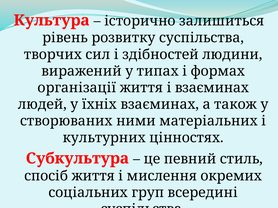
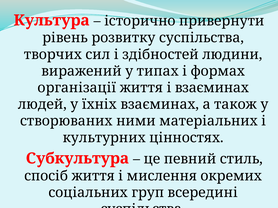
залишиться: залишиться -> привернути
